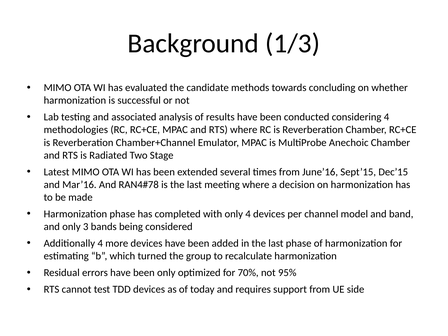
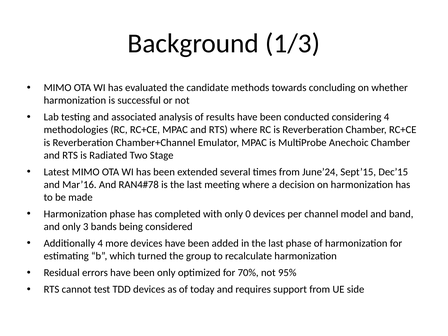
June’16: June’16 -> June’24
only 4: 4 -> 0
